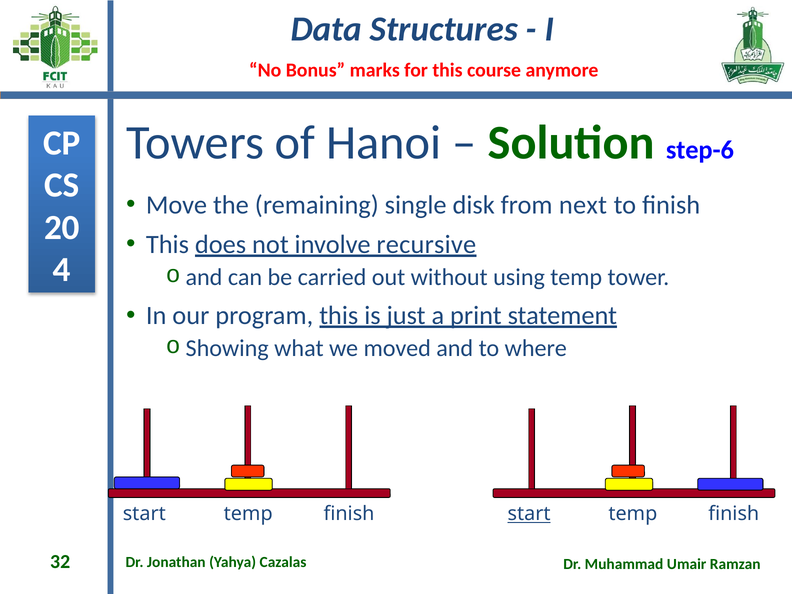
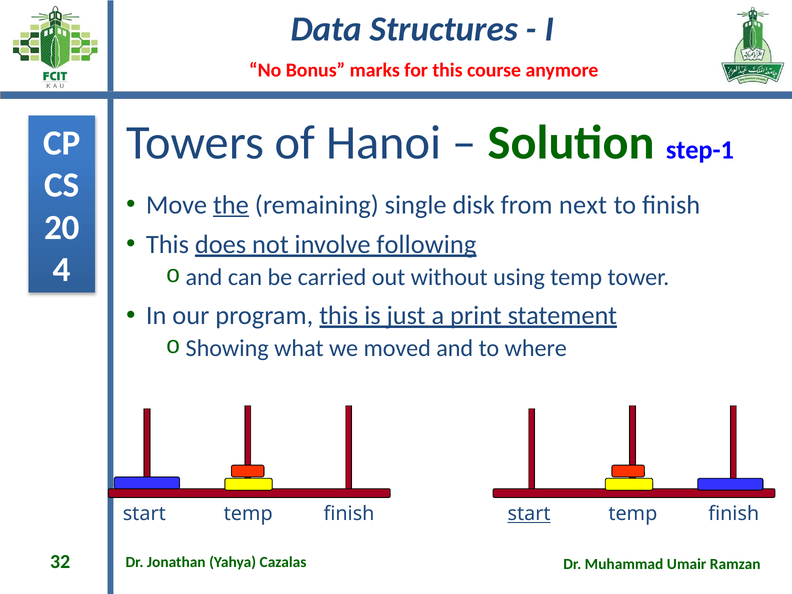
step-6: step-6 -> step-1
the underline: none -> present
recursive: recursive -> following
